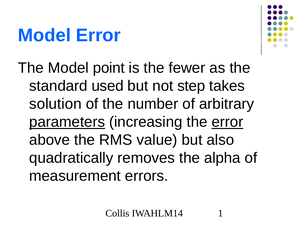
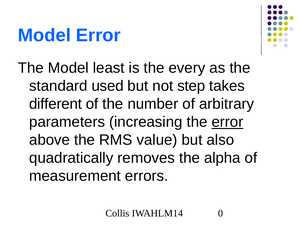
point: point -> least
fewer: fewer -> every
solution: solution -> different
parameters underline: present -> none
1: 1 -> 0
